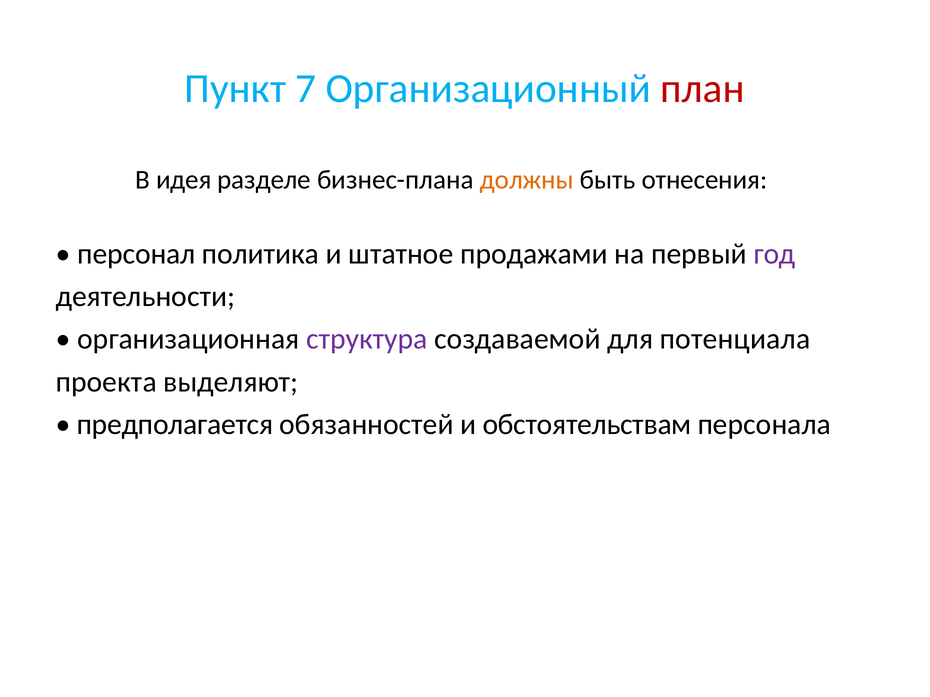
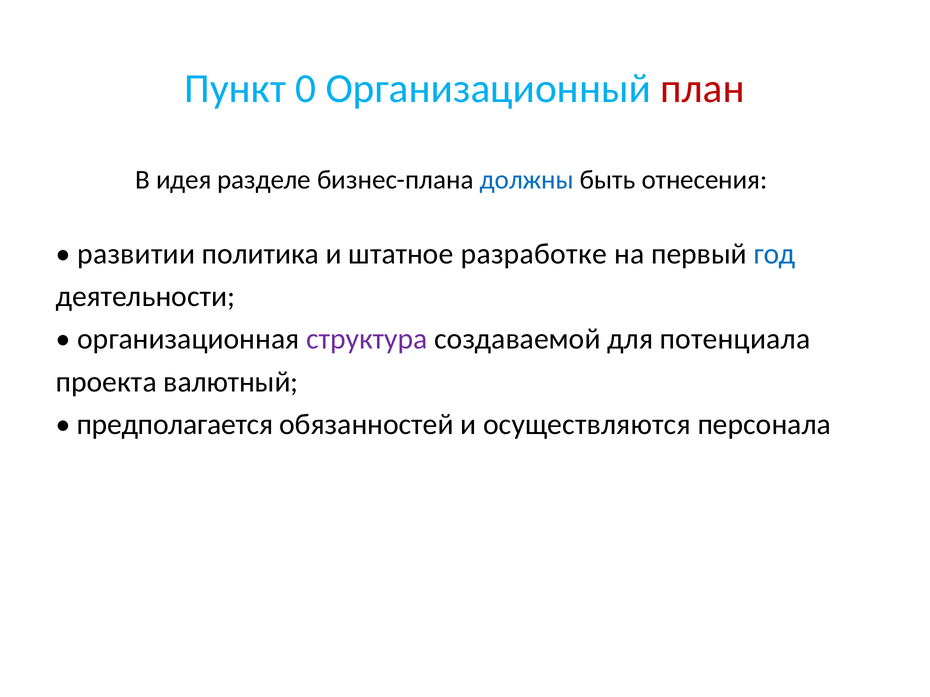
7: 7 -> 0
должны colour: orange -> blue
персонал: персонал -> развитии
продажами: продажами -> разработке
год colour: purple -> blue
выделяют: выделяют -> валютный
обстоятельствам: обстоятельствам -> осуществляются
